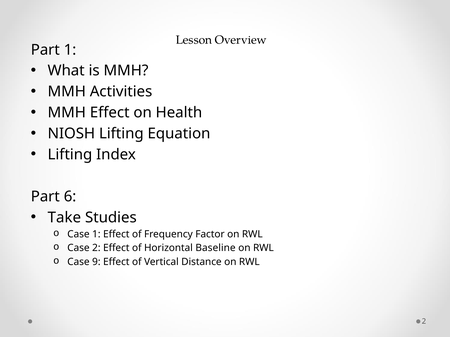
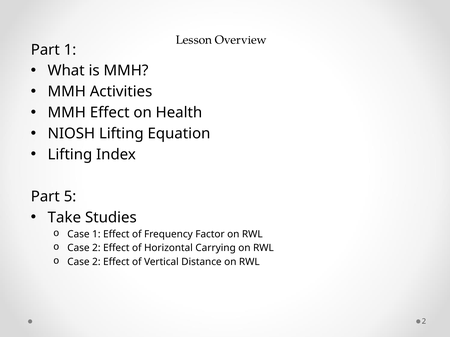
6: 6 -> 5
Baseline: Baseline -> Carrying
9 at (96, 262): 9 -> 2
